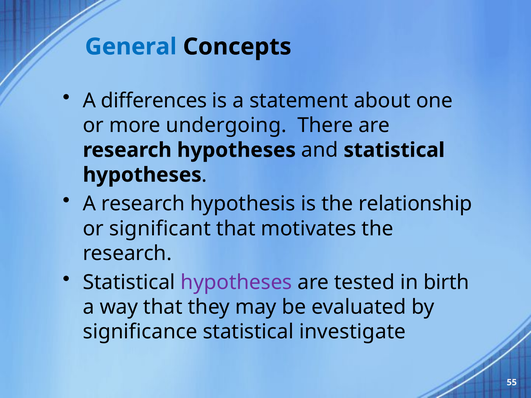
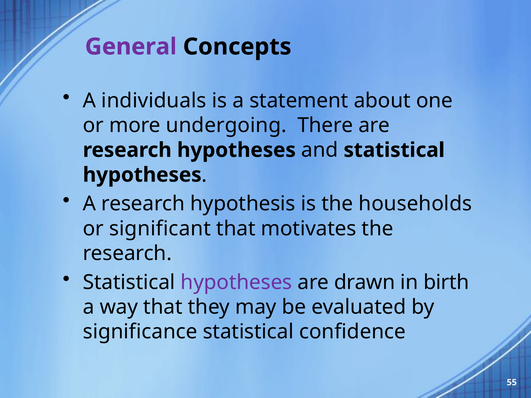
General colour: blue -> purple
differences: differences -> individuals
relationship: relationship -> households
tested: tested -> drawn
investigate: investigate -> confidence
